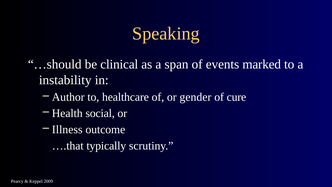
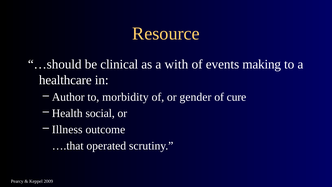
Speaking: Speaking -> Resource
span: span -> with
marked: marked -> making
instability: instability -> healthcare
healthcare: healthcare -> morbidity
typically: typically -> operated
